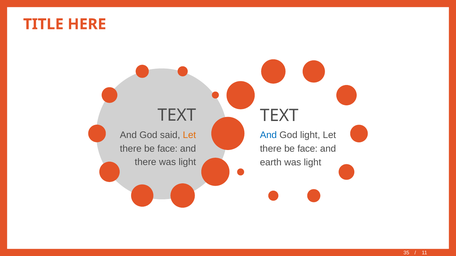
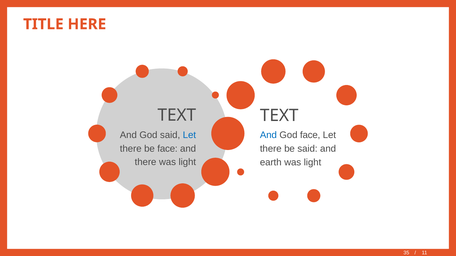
Let at (189, 135) colour: orange -> blue
God light: light -> face
face at (308, 149): face -> said
